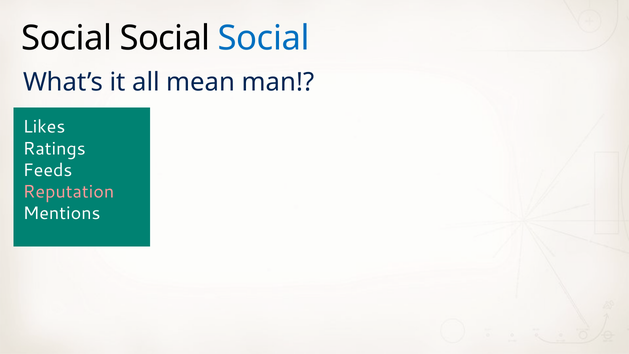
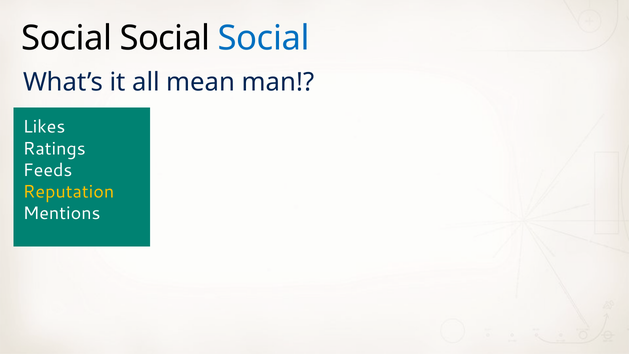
Reputation colour: pink -> yellow
